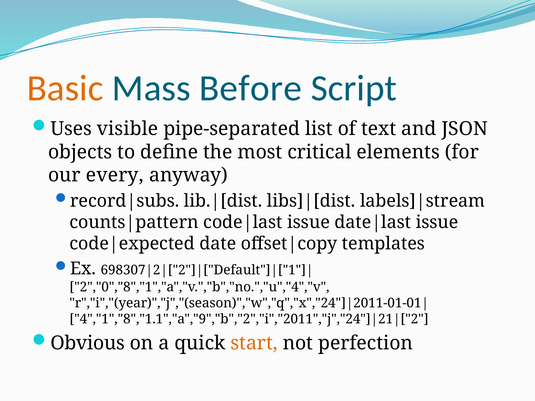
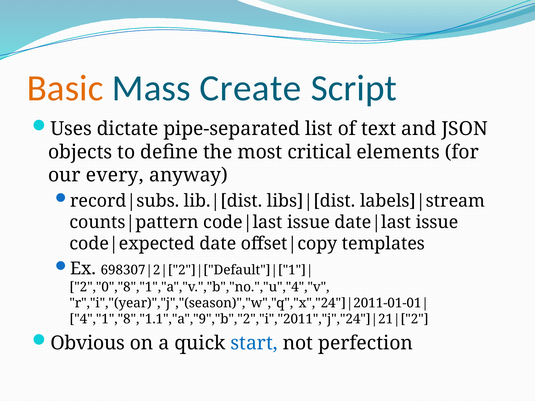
Before: Before -> Create
visible: visible -> dictate
start colour: orange -> blue
